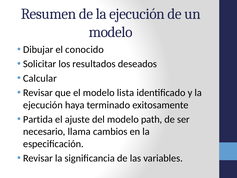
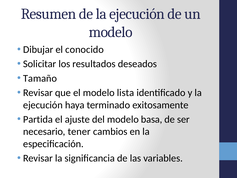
Calcular: Calcular -> Tamaño
path: path -> basa
llama: llama -> tener
